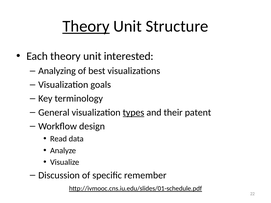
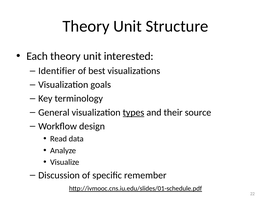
Theory at (86, 26) underline: present -> none
Analyzing: Analyzing -> Identifier
patent: patent -> source
